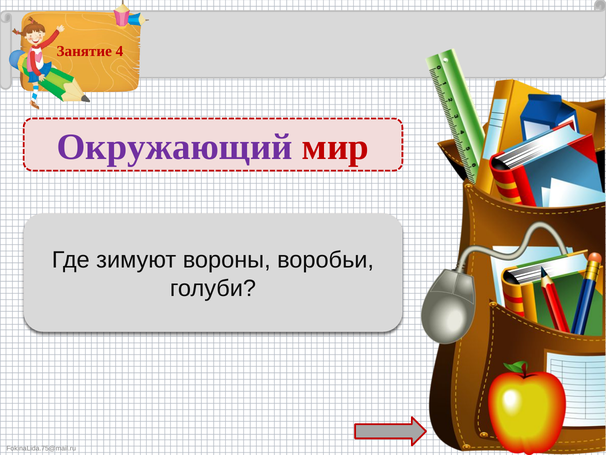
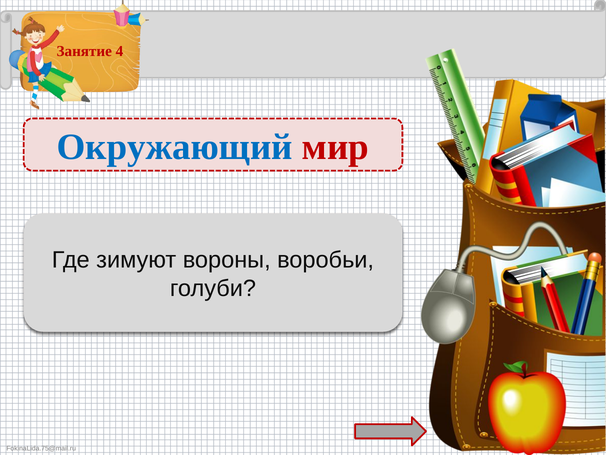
Окружающий colour: purple -> blue
